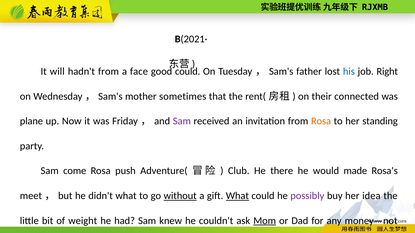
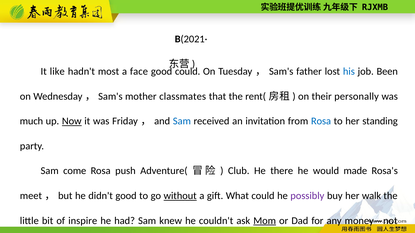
will: will -> like
hadn't from: from -> most
Right: Right -> Been
sometimes: sometimes -> classmates
connected: connected -> personally
plane: plane -> much
Now underline: none -> present
Sam at (182, 121) colour: purple -> blue
Rosa at (321, 121) colour: orange -> blue
didn't what: what -> good
What at (237, 196) underline: present -> none
idea: idea -> walk
weight: weight -> inspire
